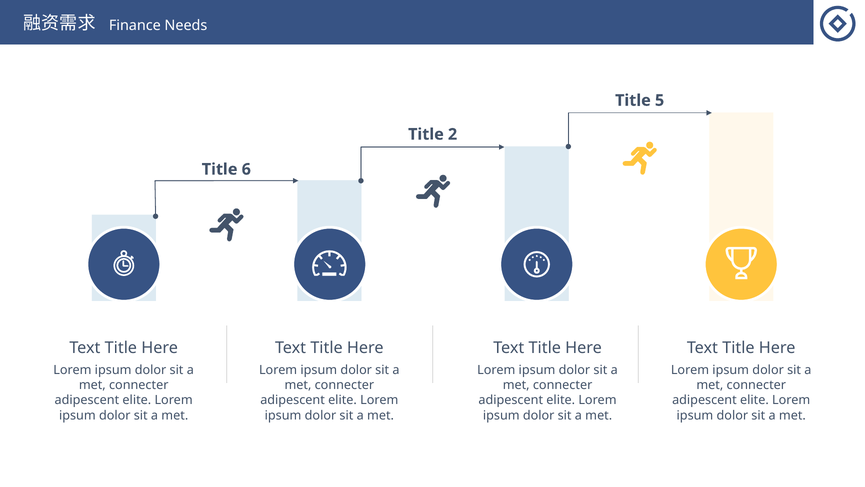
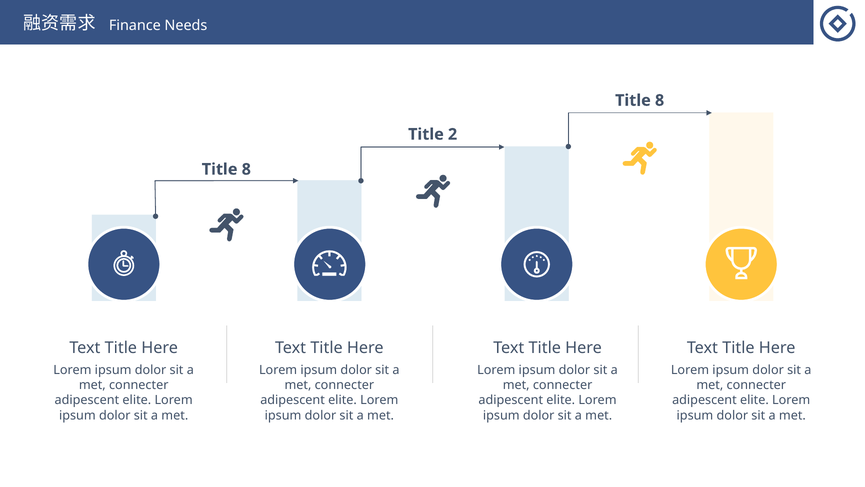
5 at (660, 100): 5 -> 8
6 at (246, 169): 6 -> 8
